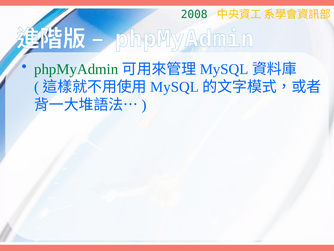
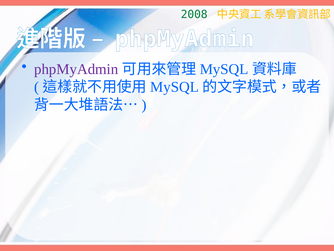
phpMyAdmin at (76, 69) colour: green -> purple
